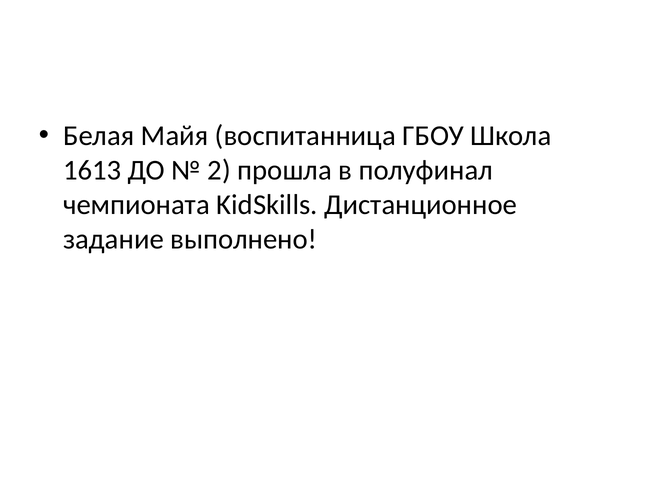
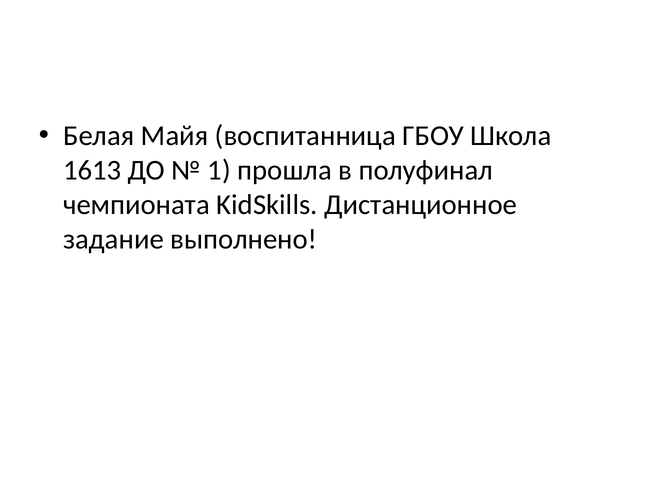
2: 2 -> 1
